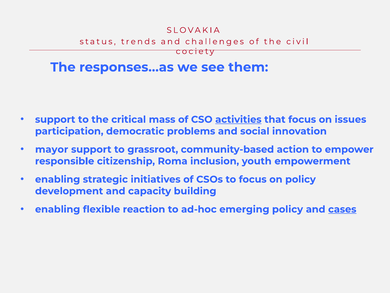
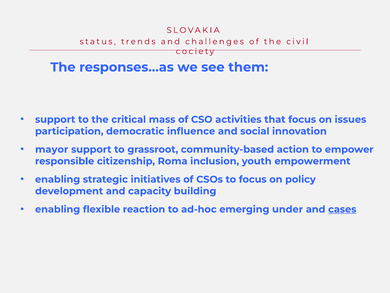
activities underline: present -> none
problems: problems -> influence
emerging policy: policy -> under
